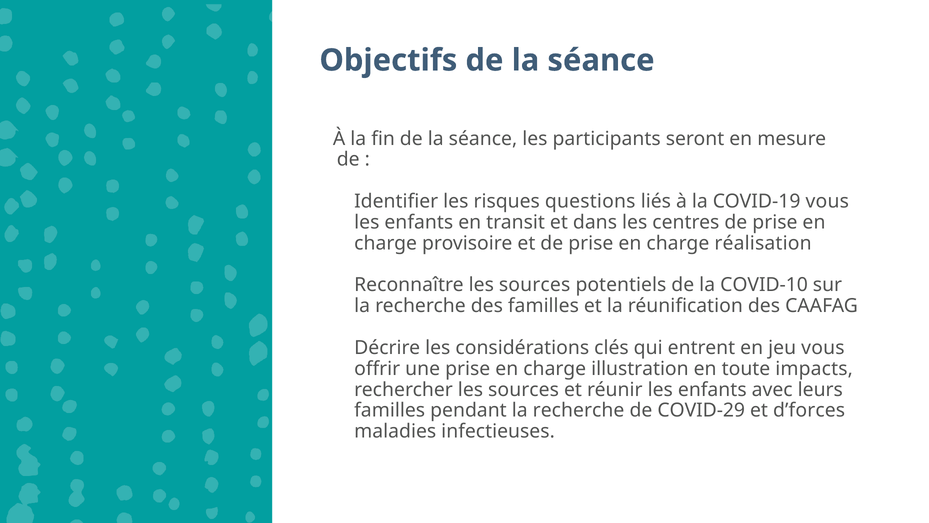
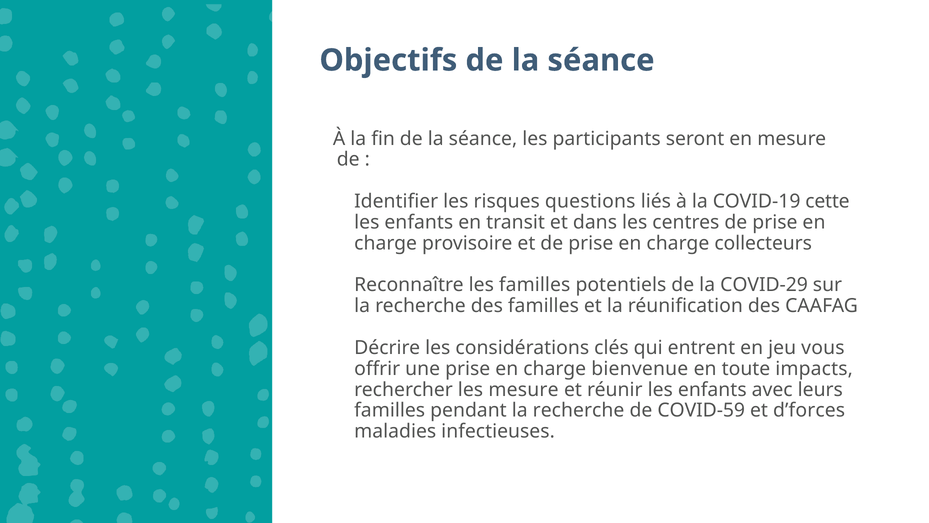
COVID-19 vous: vous -> cette
réalisation: réalisation -> collecteurs
Reconnaître les sources: sources -> familles
COVID-10: COVID-10 -> COVID-29
illustration: illustration -> bienvenue
rechercher les sources: sources -> mesure
COVID-29: COVID-29 -> COVID-59
